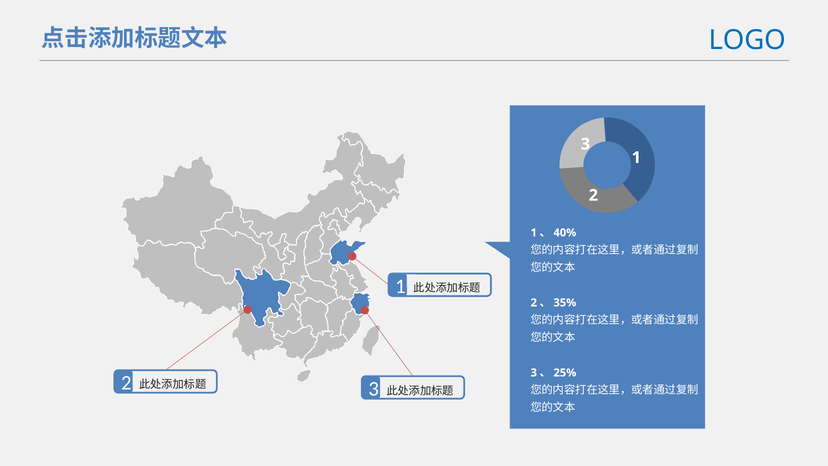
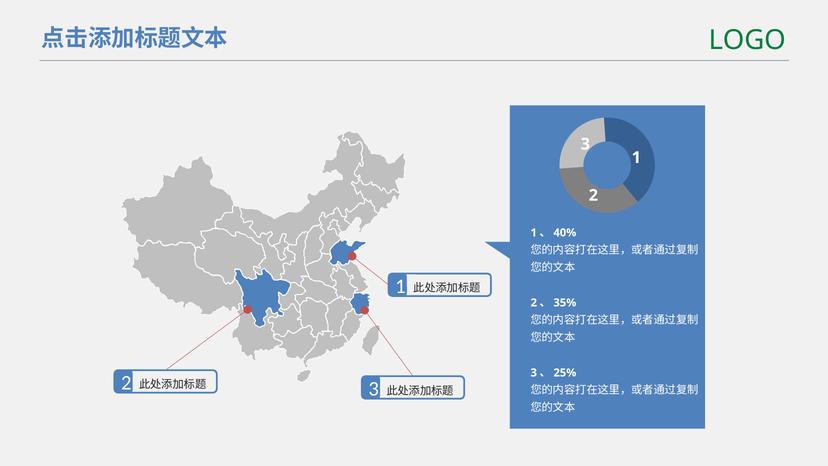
LOGO colour: blue -> green
